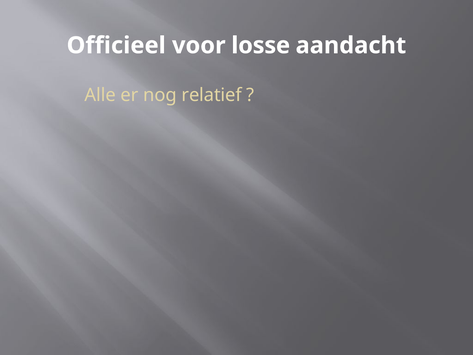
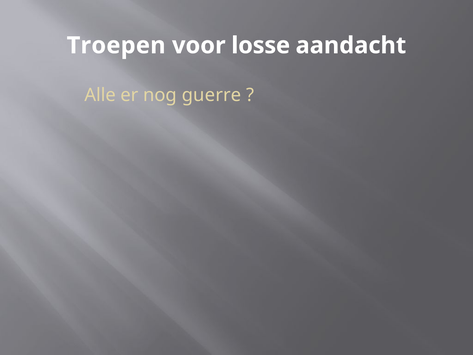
Officieel: Officieel -> Troepen
relatief: relatief -> guerre
